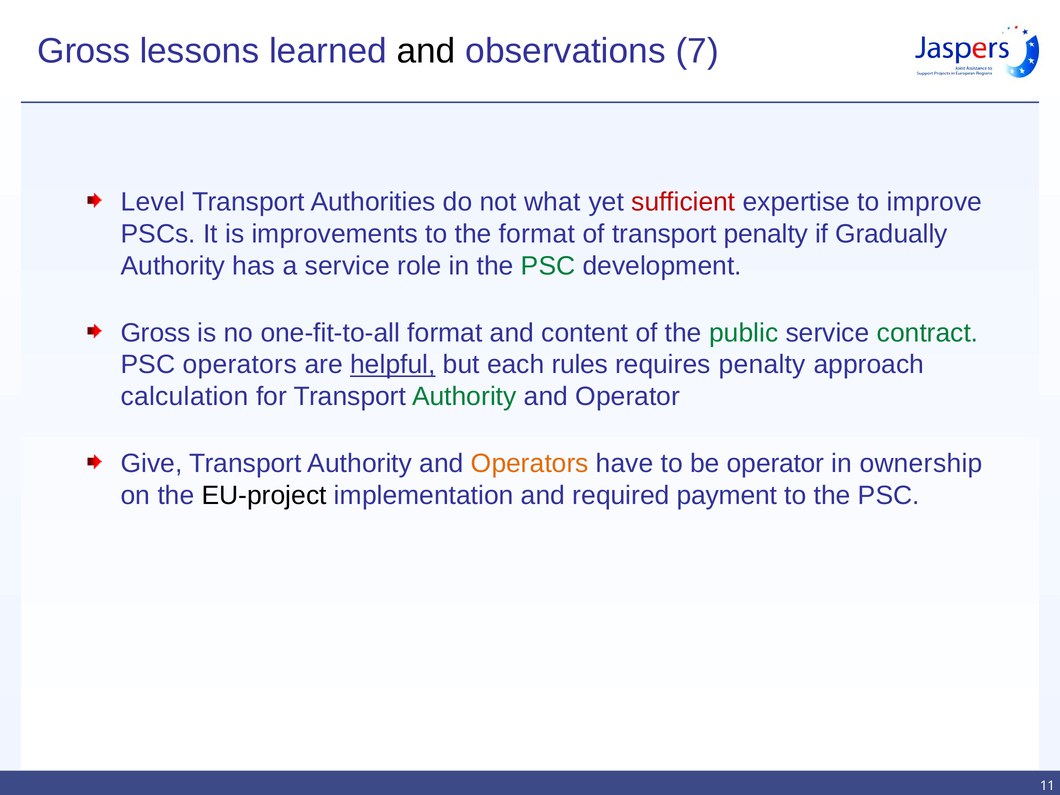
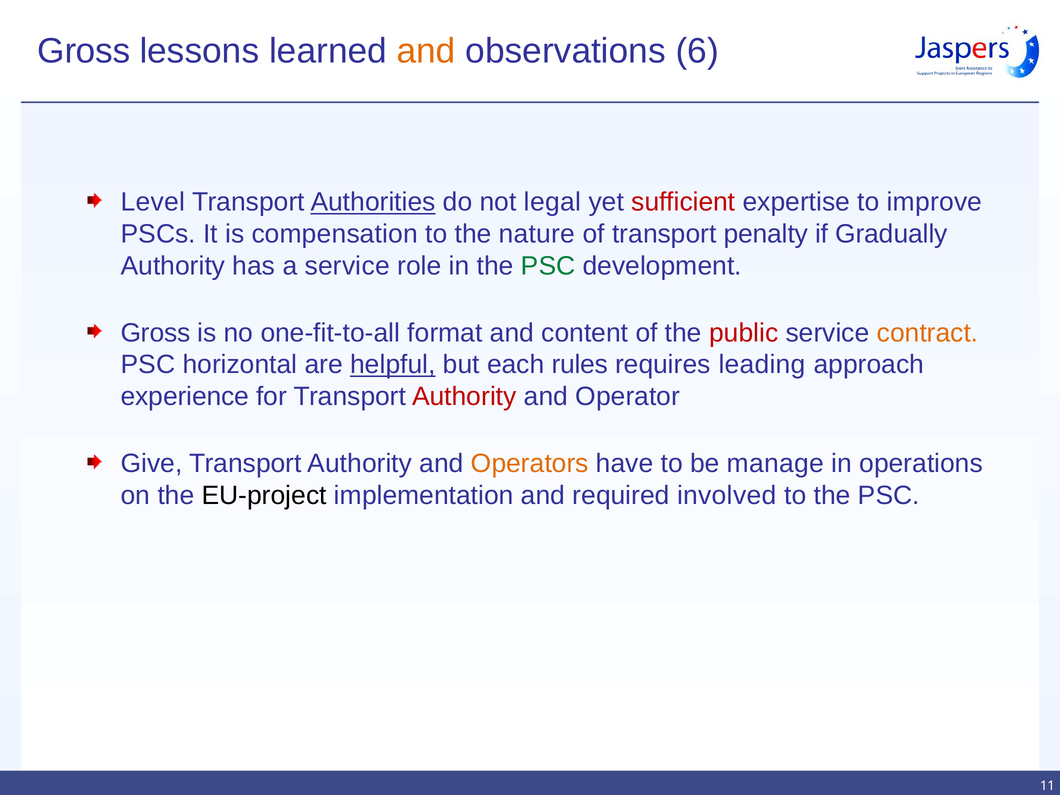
and at (426, 51) colour: black -> orange
7: 7 -> 6
Authorities underline: none -> present
what: what -> legal
improvements: improvements -> compensation
the format: format -> nature
public colour: green -> red
contract colour: green -> orange
PSC operators: operators -> horizontal
requires penalty: penalty -> leading
calculation: calculation -> experience
Authority at (464, 397) colour: green -> red
be operator: operator -> manage
ownership: ownership -> operations
payment: payment -> involved
